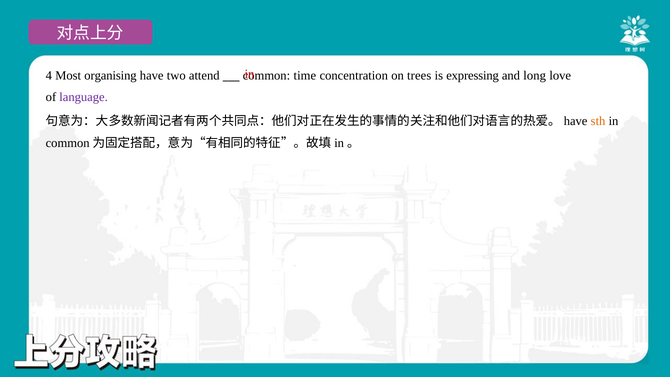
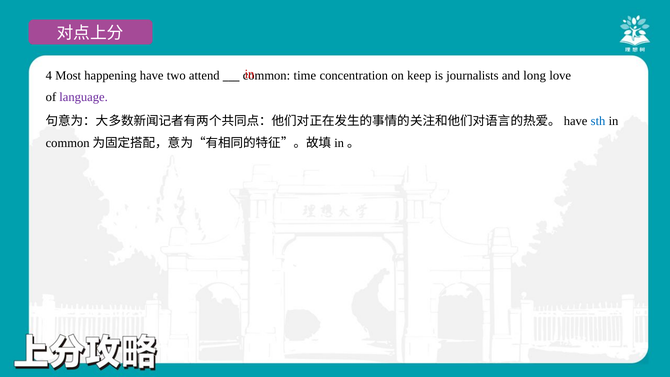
organising: organising -> happening
trees: trees -> keep
expressing: expressing -> journalists
sth colour: orange -> blue
